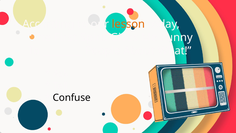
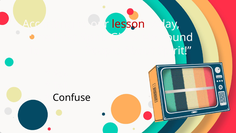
lesson colour: orange -> red
Funny: Funny -> Found
About What: What -> Spirit
